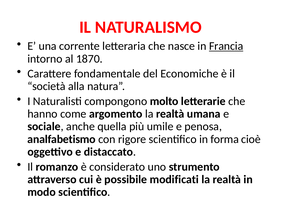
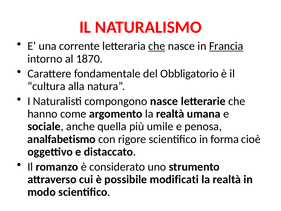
che at (157, 46) underline: none -> present
Economiche: Economiche -> Obbligatorio
società: società -> cultura
compongono molto: molto -> nasce
